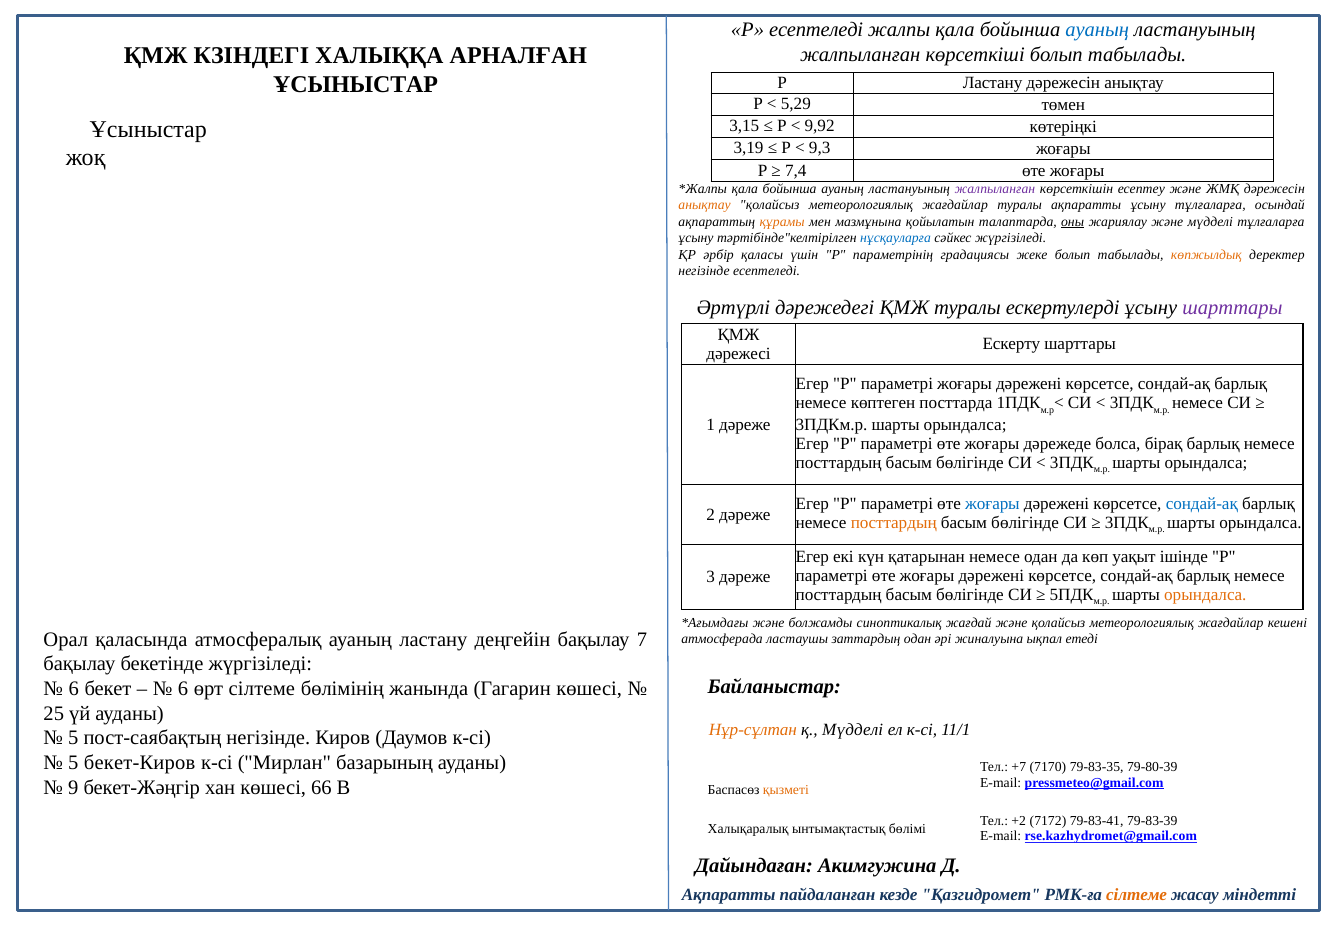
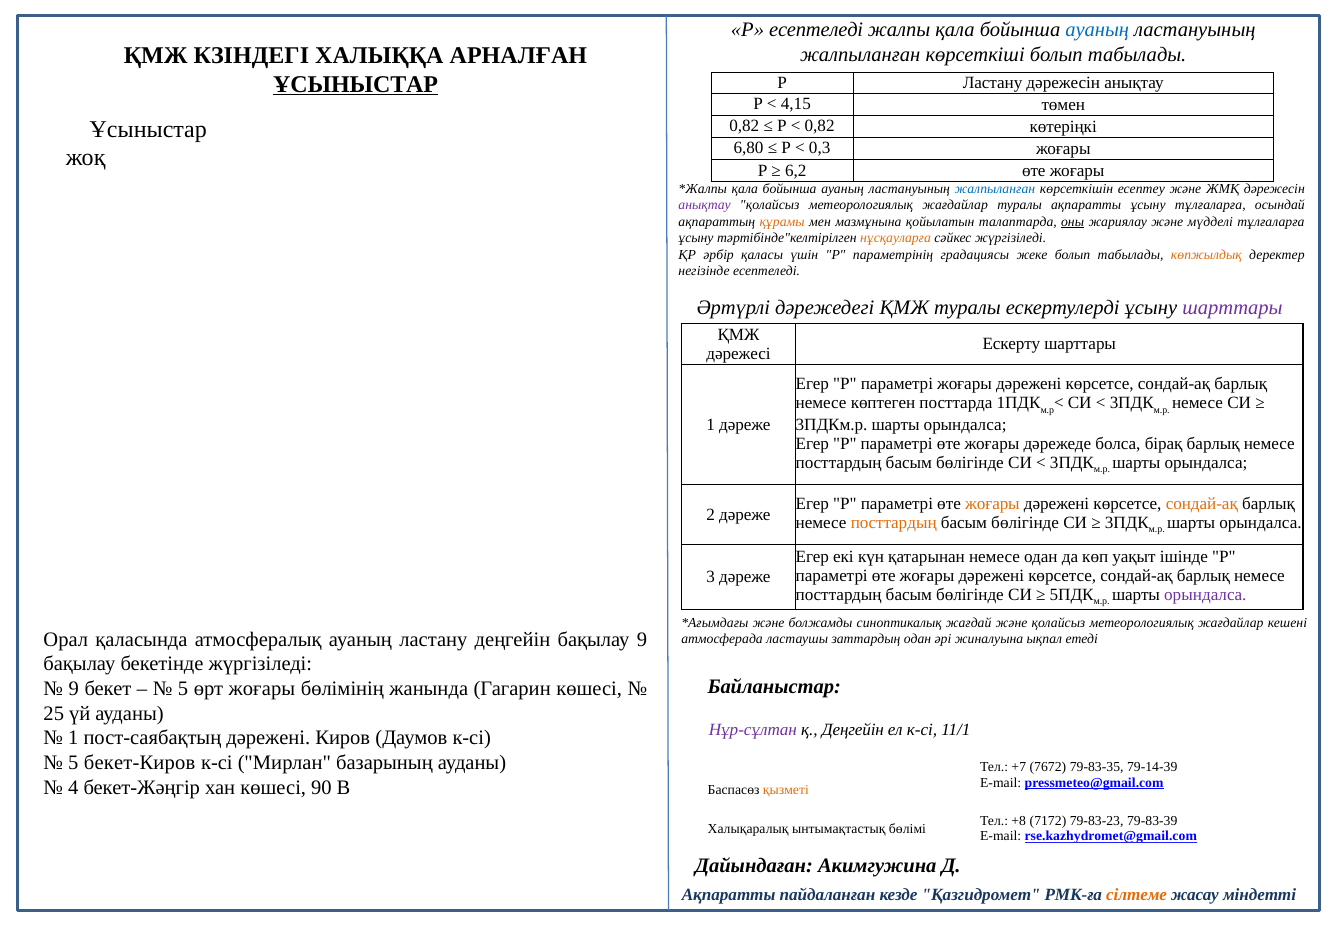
ҰСЫНЫСТАР at (356, 84) underline: none -> present
5,29: 5,29 -> 4,15
3,15 at (744, 126): 3,15 -> 0,82
9,92 at (820, 126): 9,92 -> 0,82
3,19: 3,19 -> 6,80
9,3: 9,3 -> 0,3
7,4: 7,4 -> 6,2
жалпыланған at (995, 189) colour: purple -> blue
анықтау at (705, 205) colour: orange -> purple
нұсқауларға colour: blue -> orange
жоғары at (992, 504) colour: blue -> orange
сондай-ақ at (1202, 504) colour: blue -> orange
орындалса at (1205, 594) colour: orange -> purple
бақылау 7: 7 -> 9
6 at (74, 688): 6 -> 9
6 at (183, 688): 6 -> 5
өрт сілтеме: сілтеме -> жоғары
Нұр-сұлтан colour: orange -> purple
қ Мүдделі: Мүдделі -> Деңгейін
5 at (73, 738): 5 -> 1
пост-саябақтың негізінде: негізінде -> дәрежені
7170: 7170 -> 7672
79-80-39: 79-80-39 -> 79-14-39
9: 9 -> 4
66: 66 -> 90
+2: +2 -> +8
79-83-41: 79-83-41 -> 79-83-23
